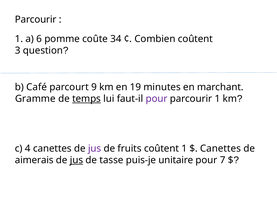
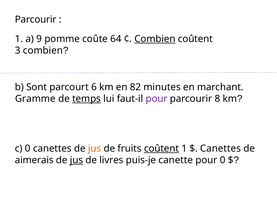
6: 6 -> 9
34: 34 -> 64
Combien at (155, 39) underline: none -> present
3 question: question -> combien
Café: Café -> Sont
9: 9 -> 6
19: 19 -> 82
parcourir 1: 1 -> 8
c 4: 4 -> 0
jus at (95, 148) colour: purple -> orange
coûtent at (161, 148) underline: none -> present
tasse: tasse -> livres
unitaire: unitaire -> canette
pour 7: 7 -> 0
